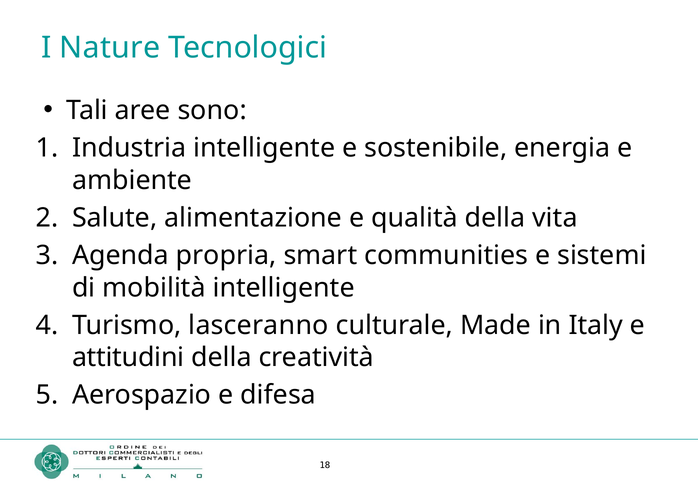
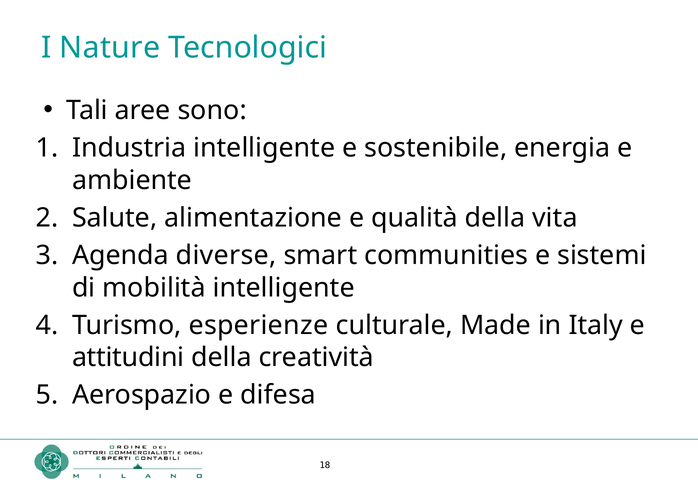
propria: propria -> diverse
lasceranno: lasceranno -> esperienze
